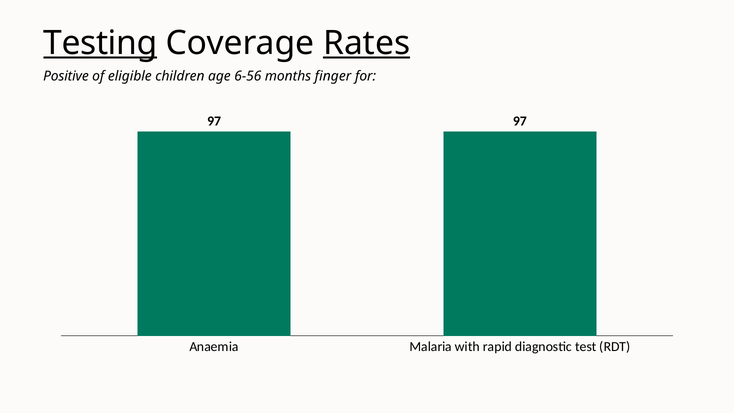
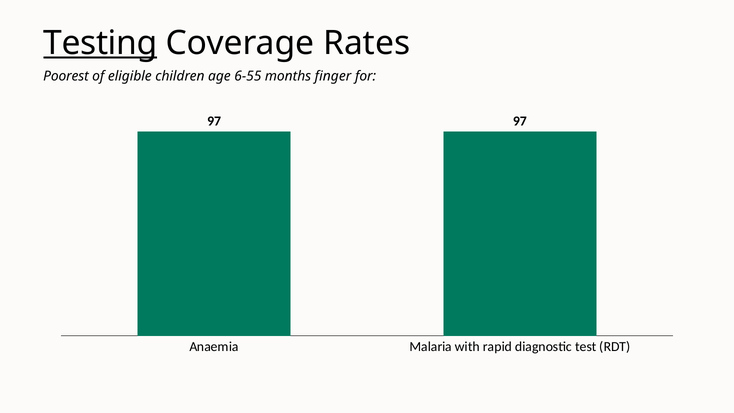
Rates underline: present -> none
Positive: Positive -> Poorest
6-56: 6-56 -> 6-55
